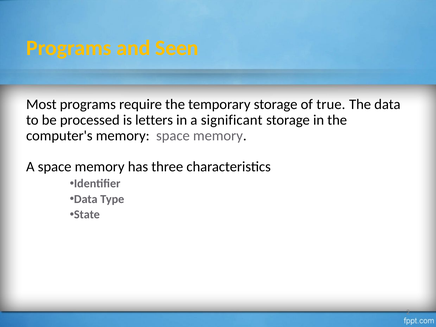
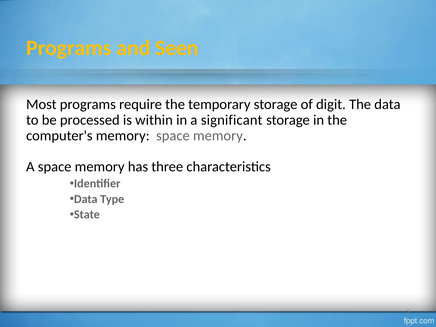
true: true -> digit
letters: letters -> within
